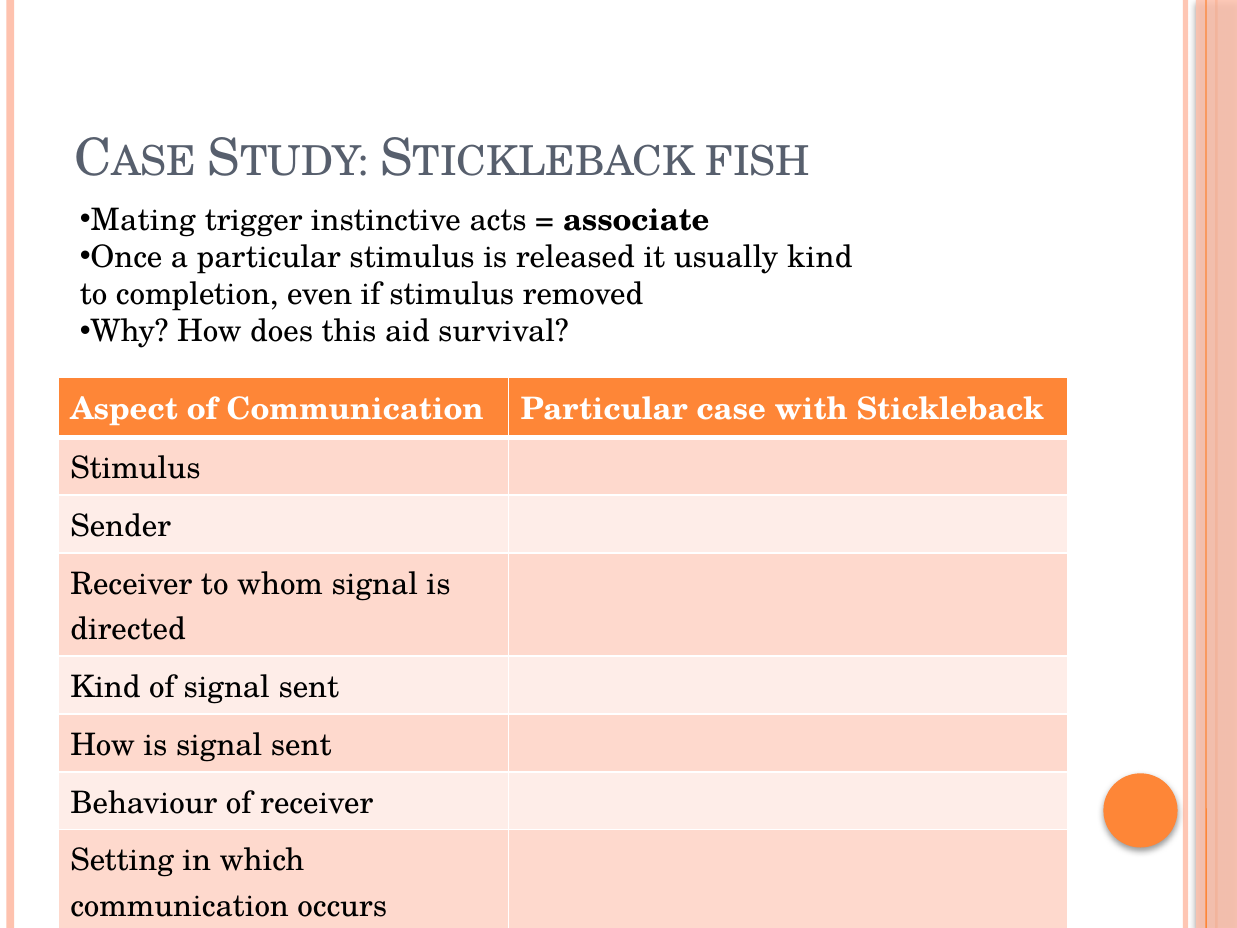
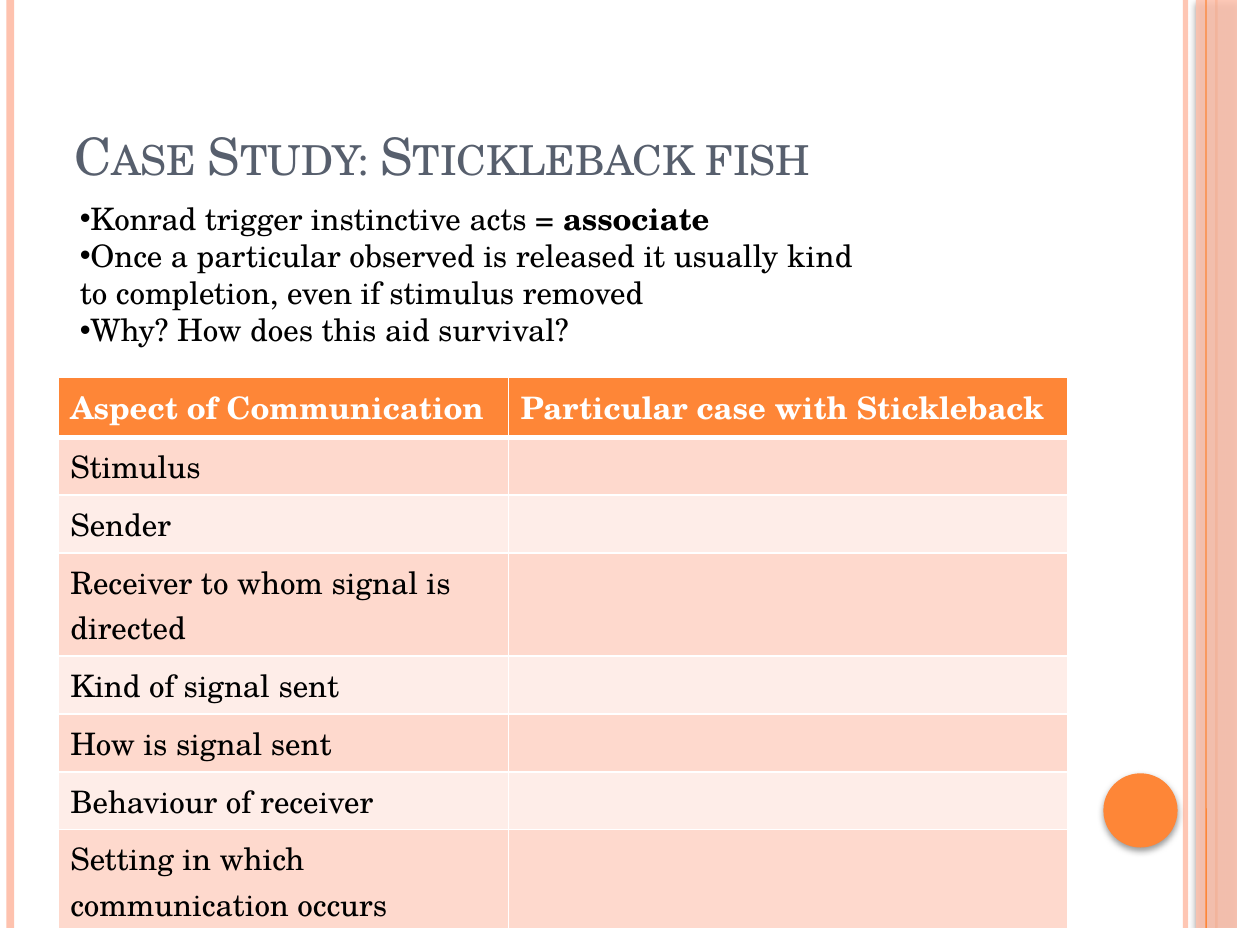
Mating: Mating -> Konrad
particular stimulus: stimulus -> observed
